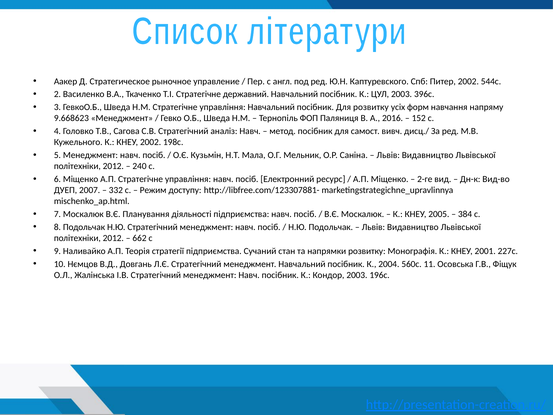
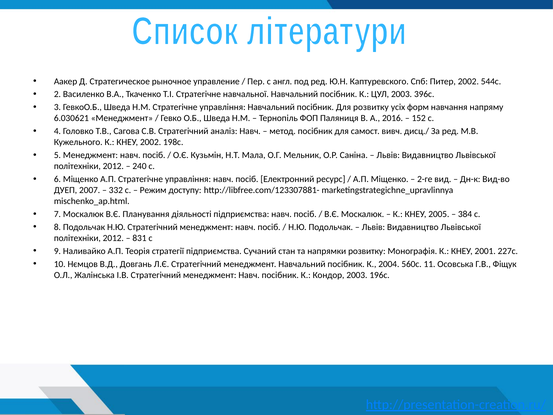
державний: державний -> навчальної
9.668623: 9.668623 -> 6.030621
662: 662 -> 831
